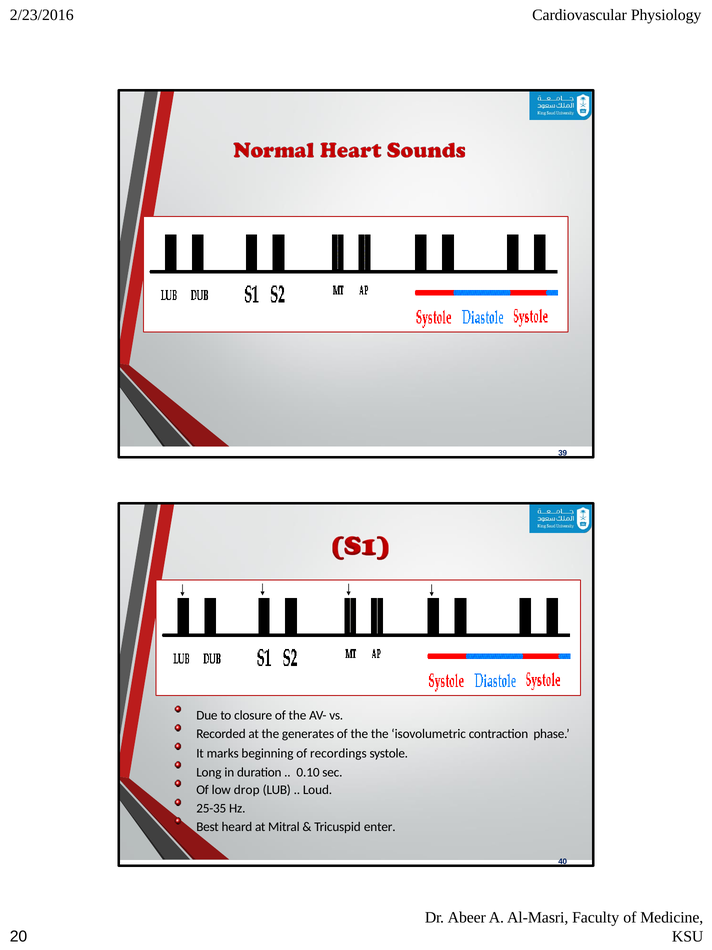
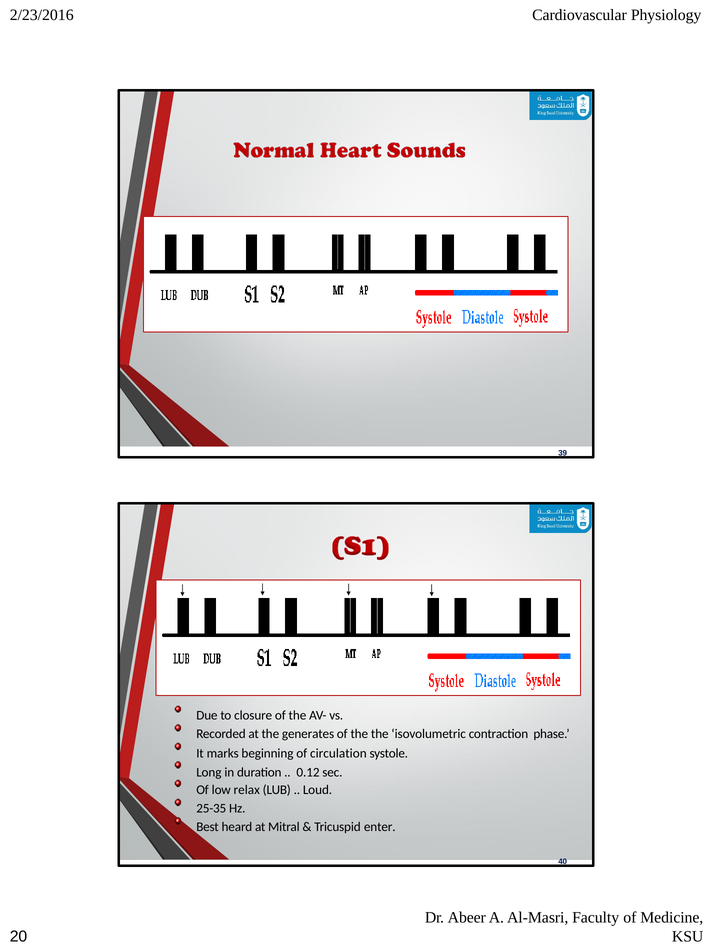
recordings: recordings -> circulation
0.10: 0.10 -> 0.12
drop: drop -> relax
